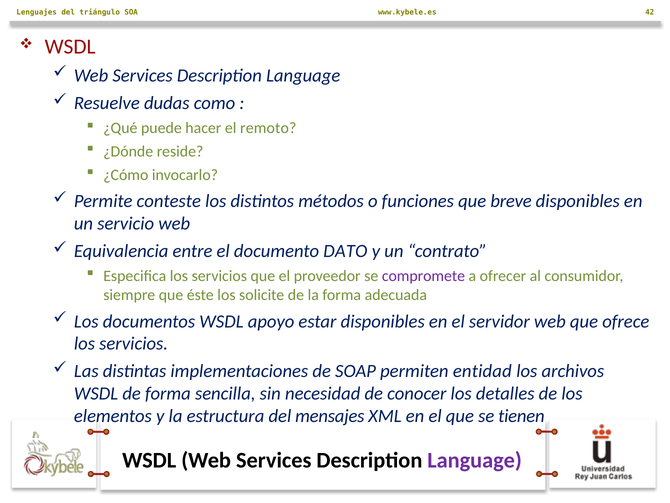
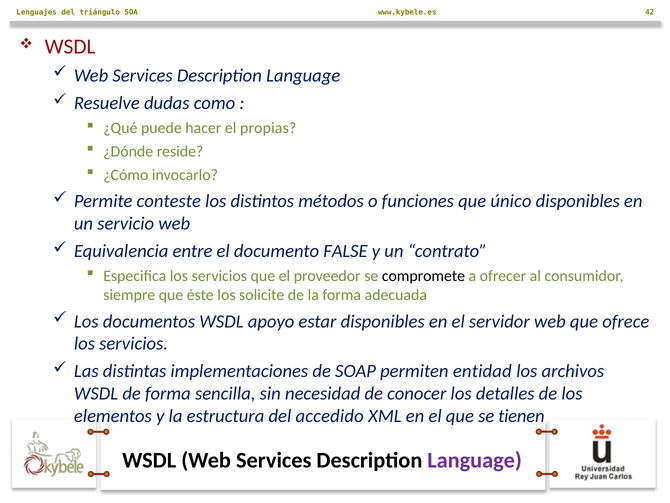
remoto: remoto -> propias
breve: breve -> único
DATO: DATO -> FALSE
compromete colour: purple -> black
mensajes: mensajes -> accedido
